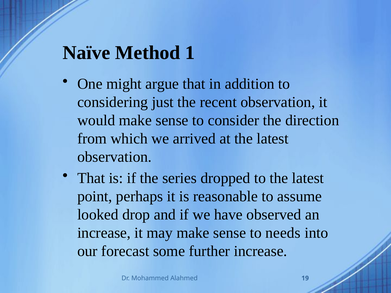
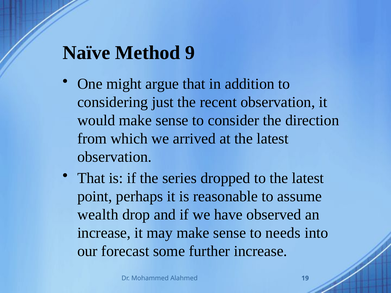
1: 1 -> 9
looked: looked -> wealth
